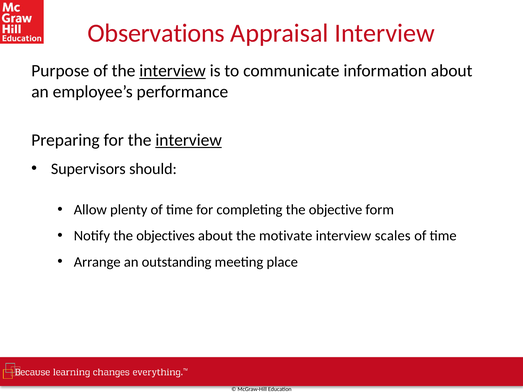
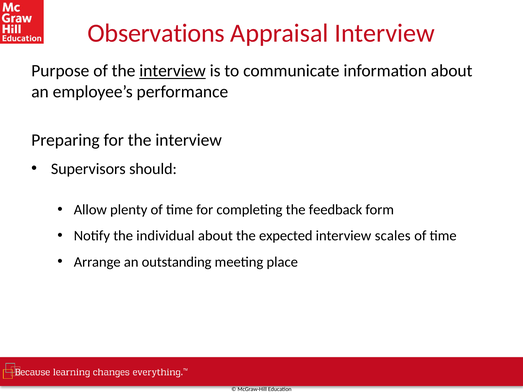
interview at (189, 140) underline: present -> none
objective: objective -> feedback
objectives: objectives -> individual
motivate: motivate -> expected
